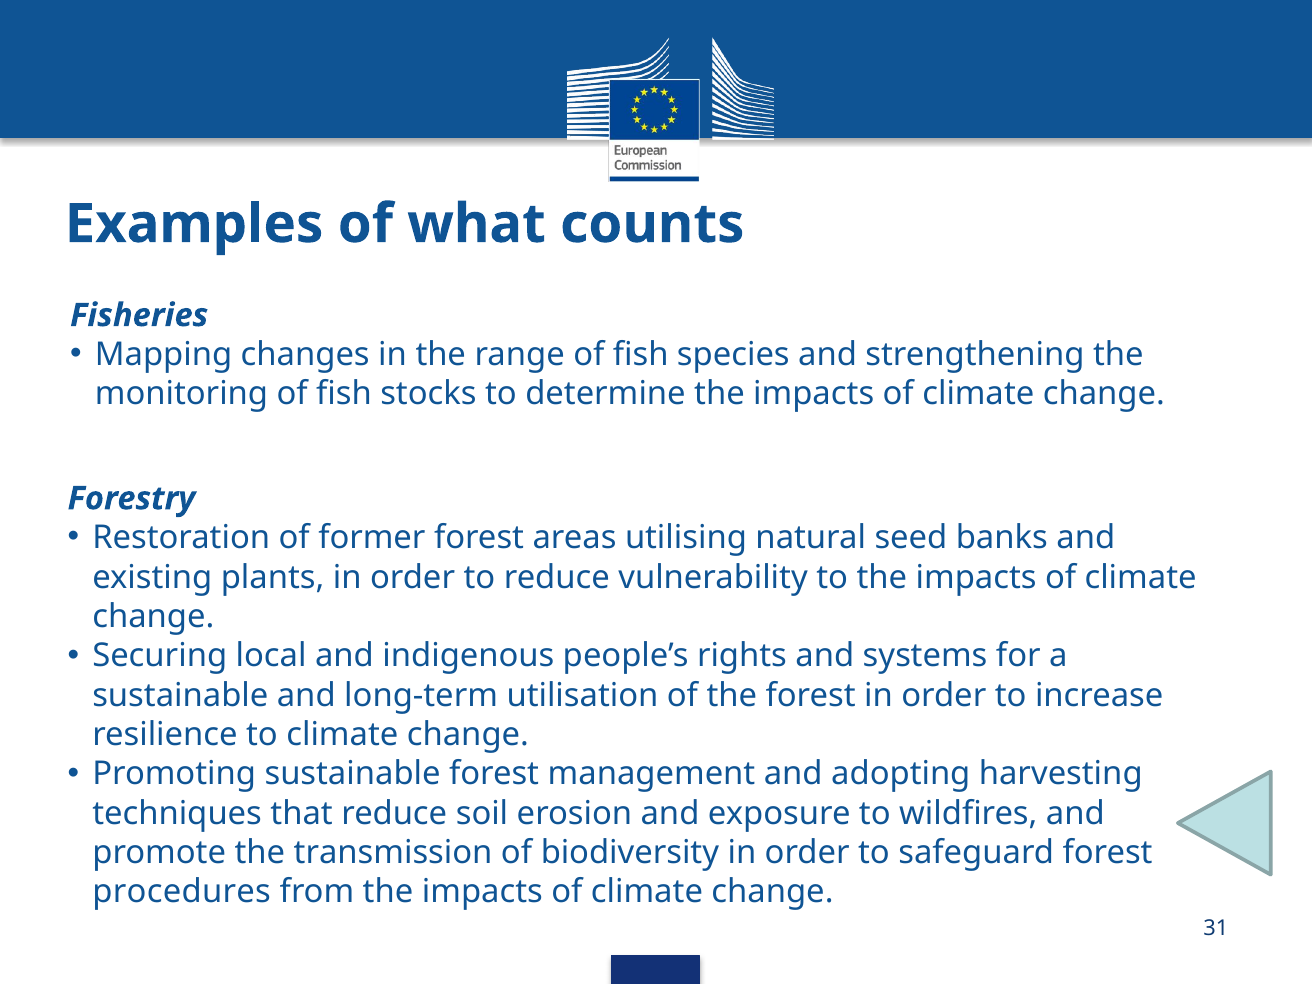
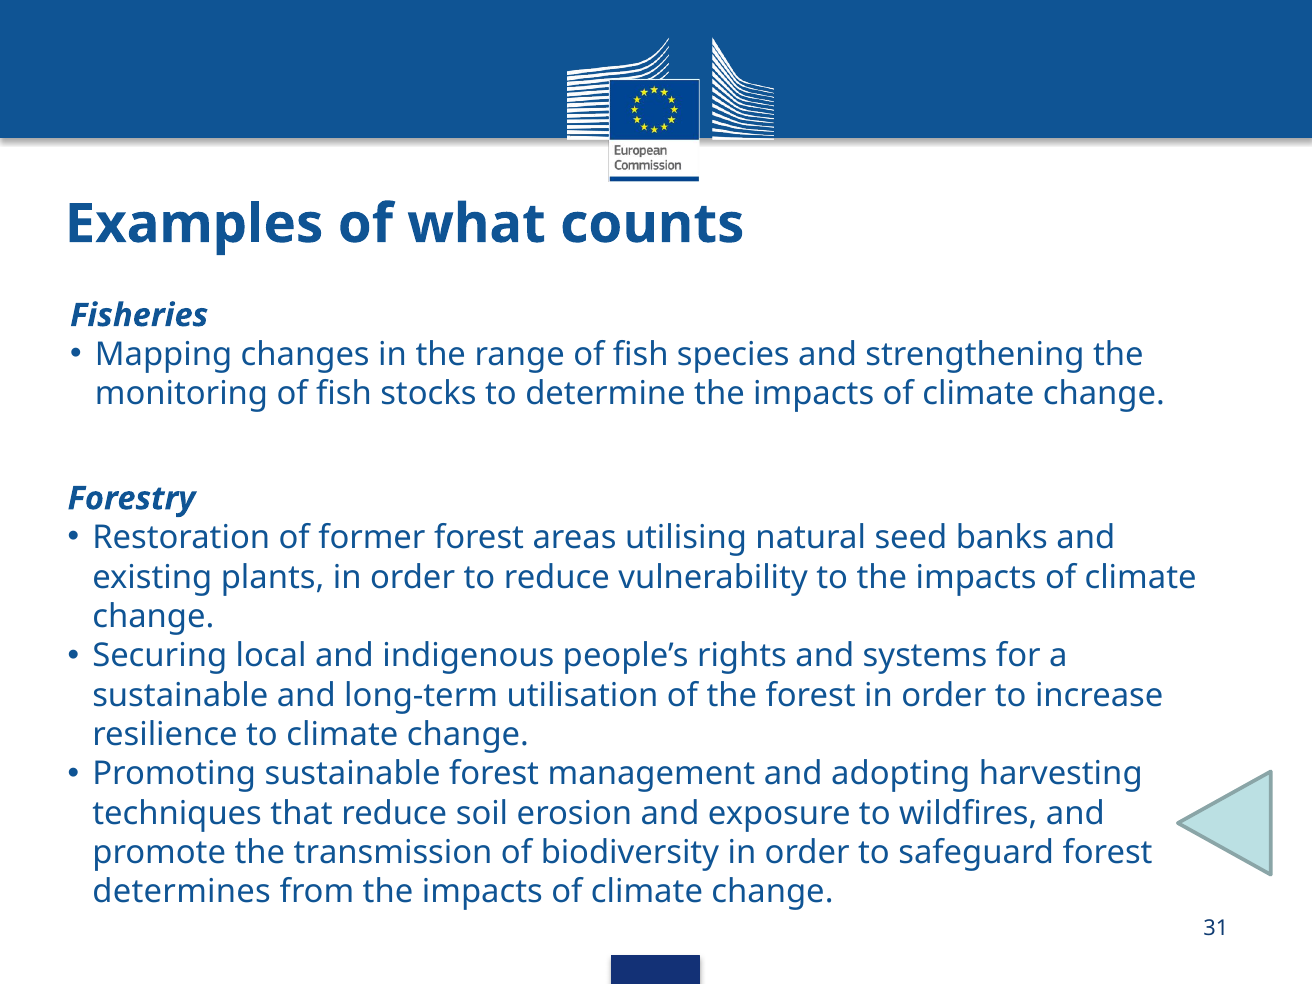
procedures: procedures -> determines
